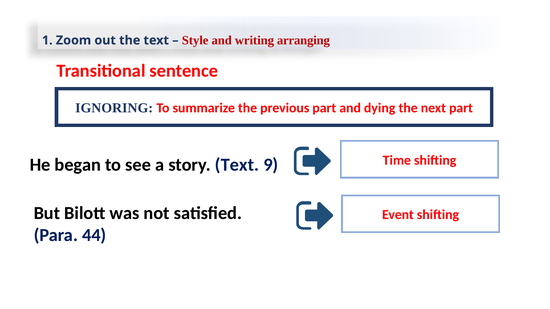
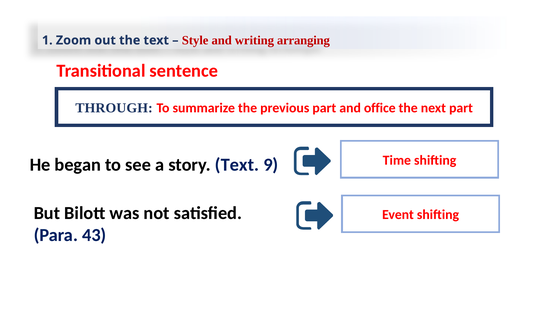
IGNORING: IGNORING -> THROUGH
dying: dying -> office
44: 44 -> 43
